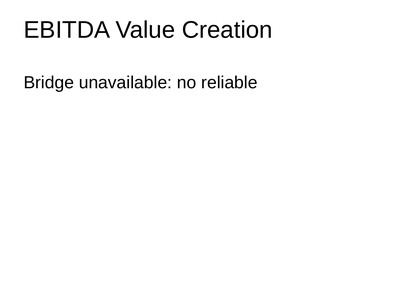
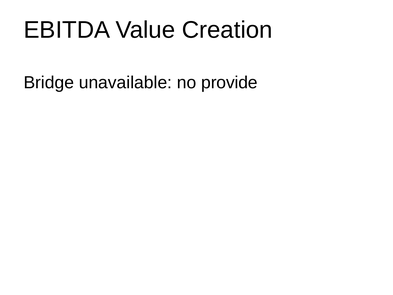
reliable: reliable -> provide
